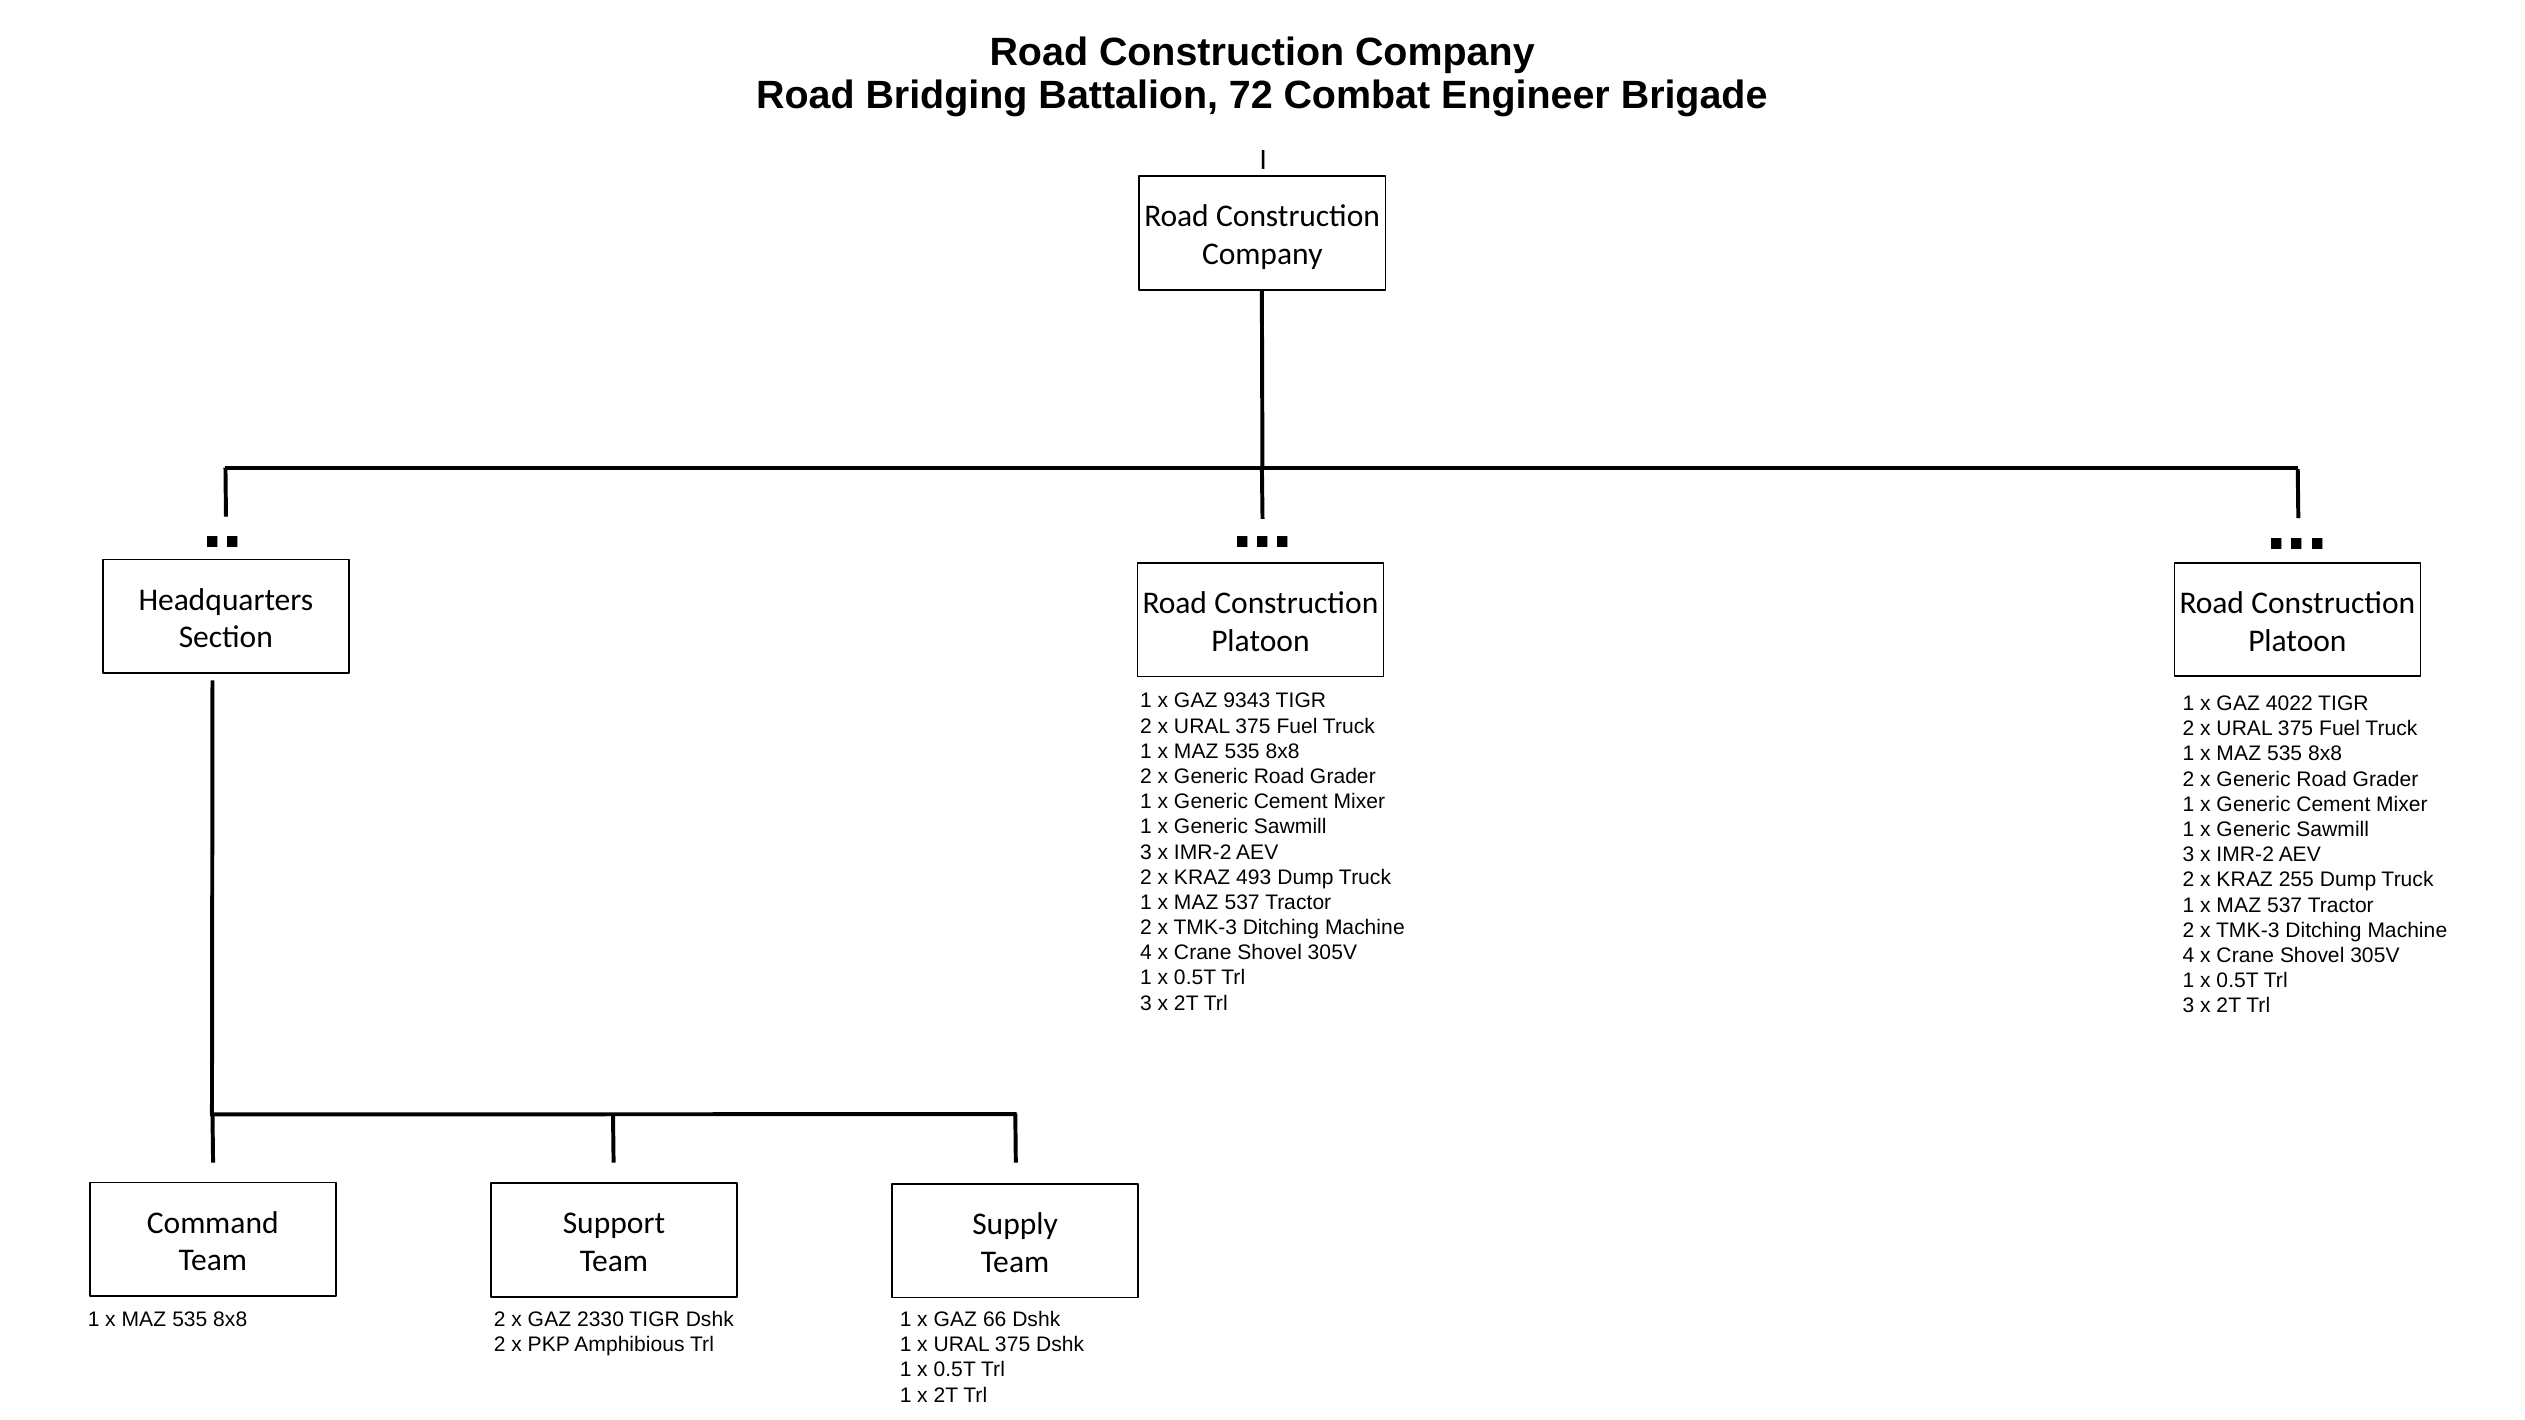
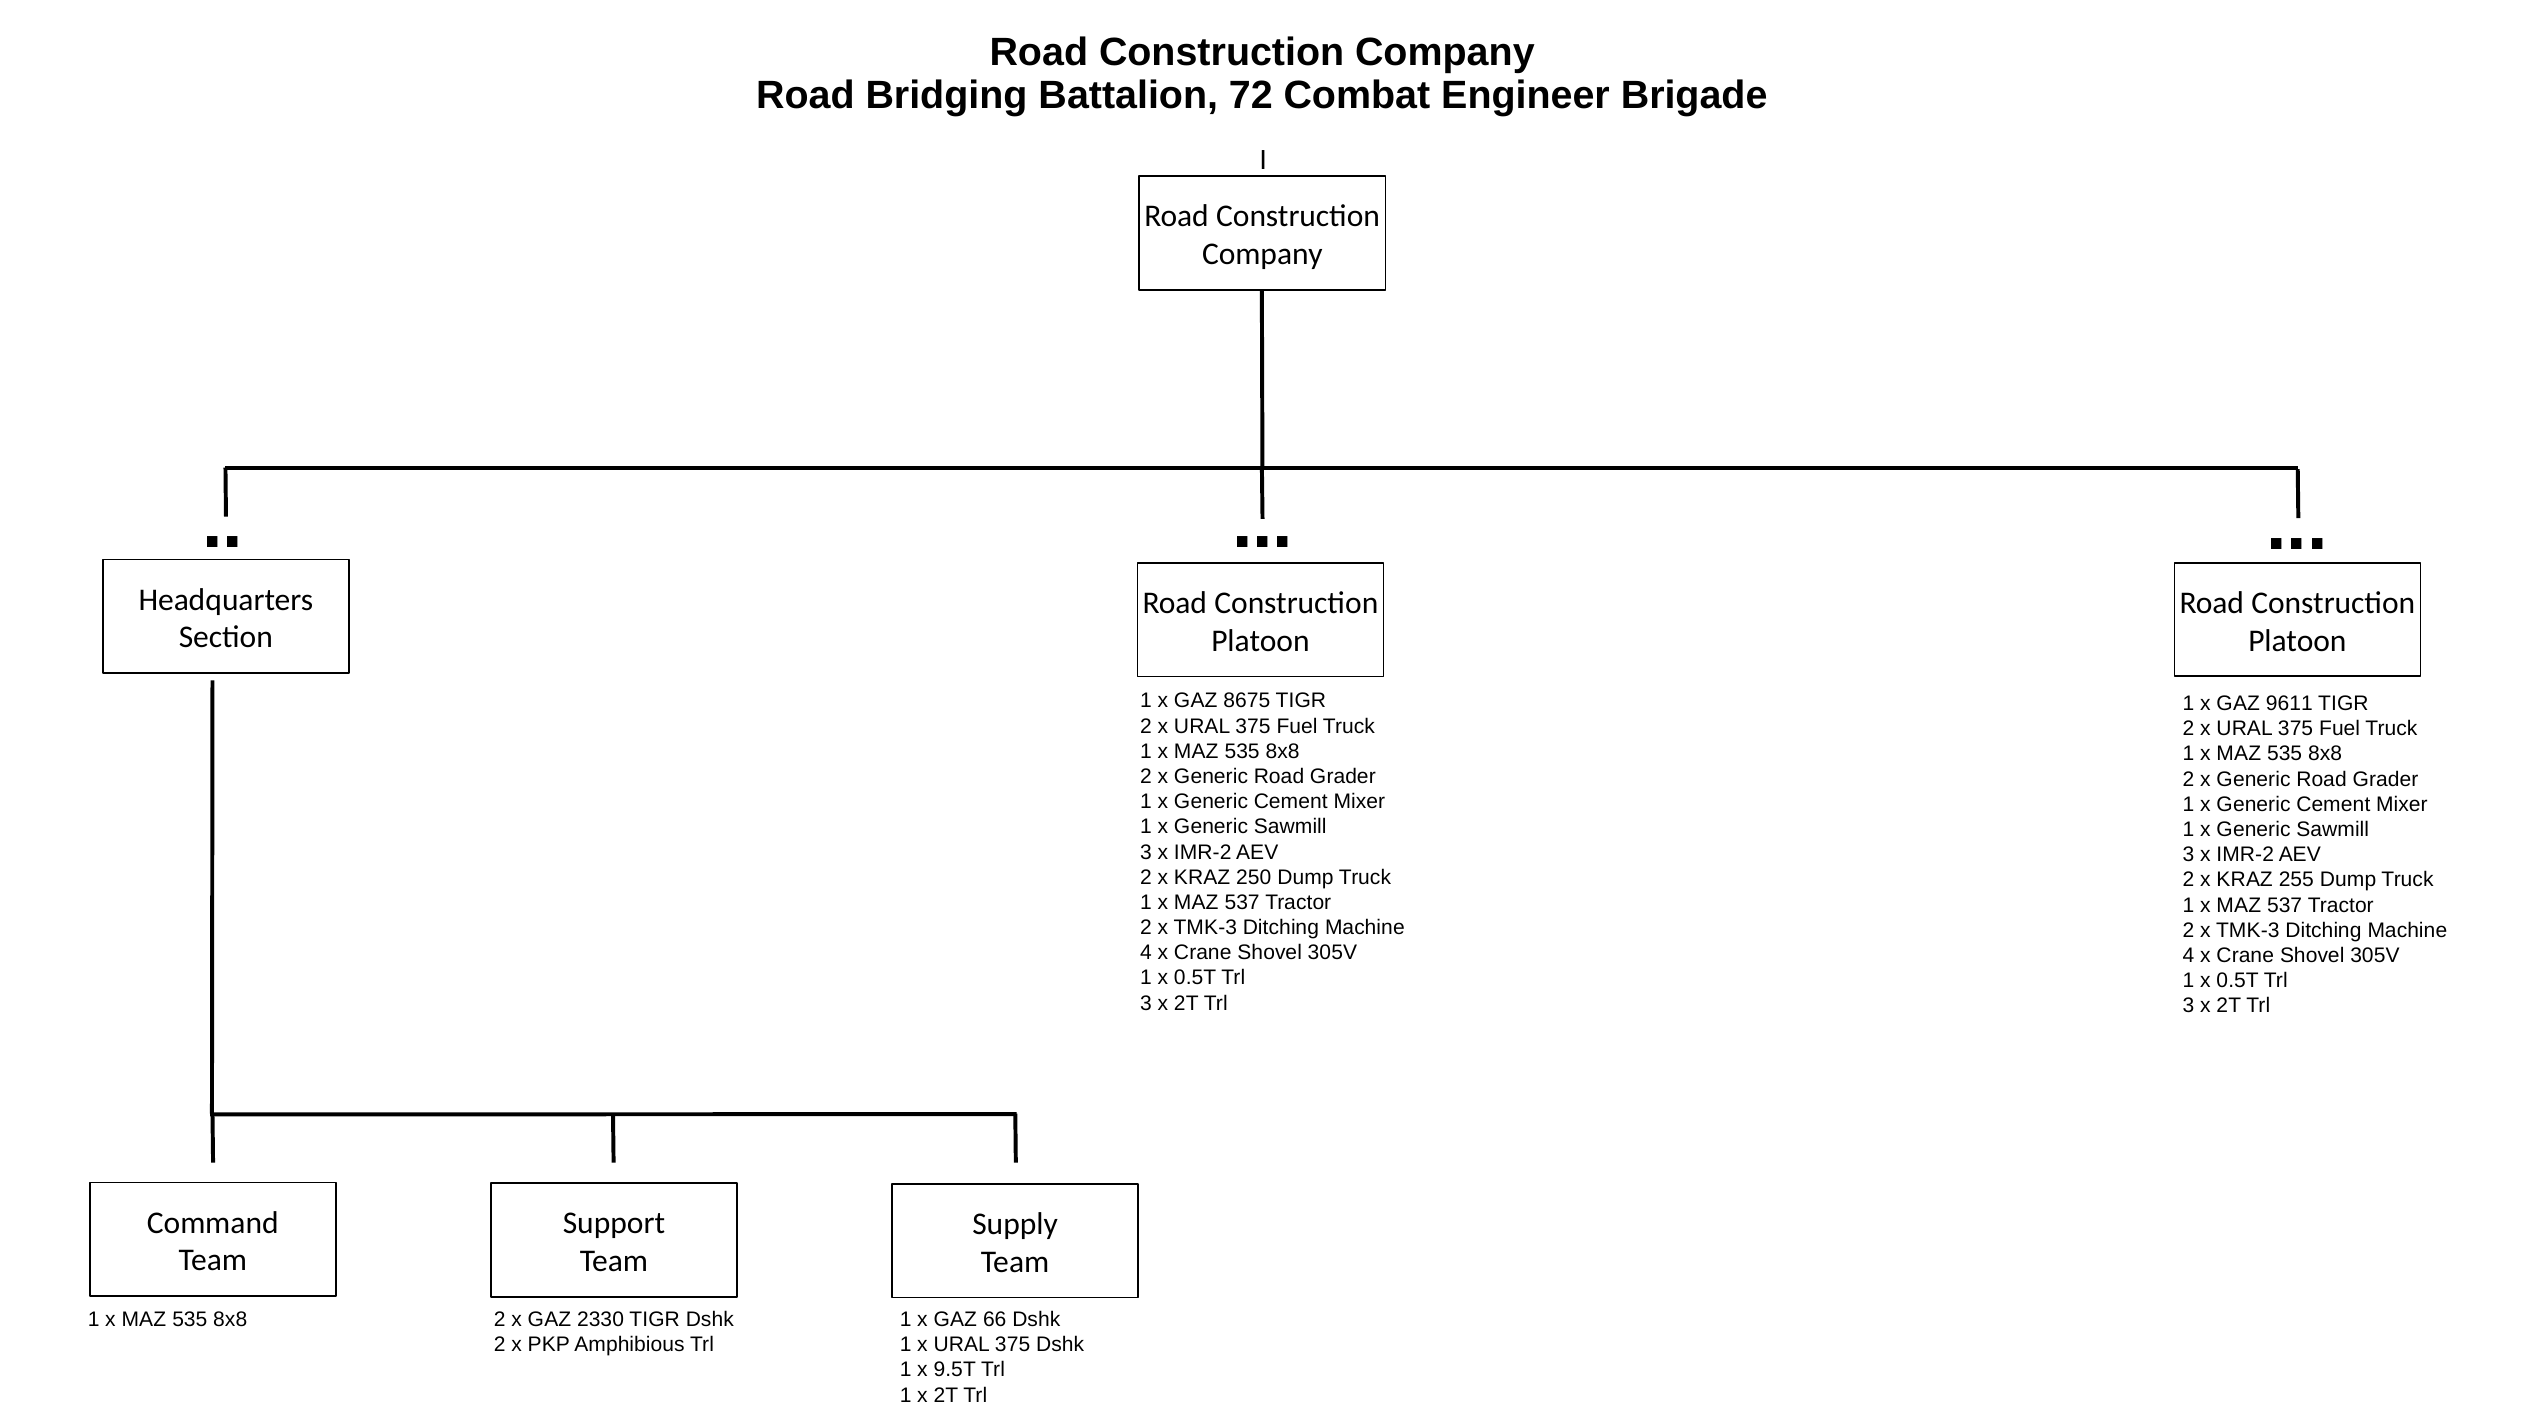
9343: 9343 -> 8675
4022: 4022 -> 9611
493: 493 -> 250
0.5T at (955, 1370): 0.5T -> 9.5T
